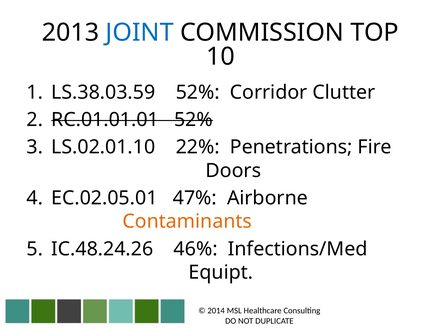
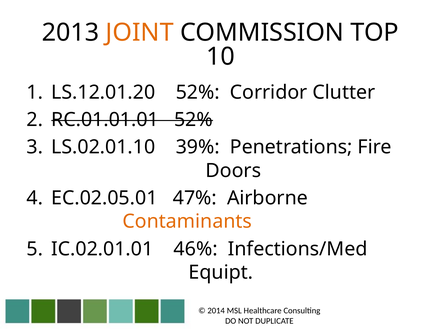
JOINT colour: blue -> orange
LS.38.03.59: LS.38.03.59 -> LS.12.01.20
22%: 22% -> 39%
IC.48.24.26: IC.48.24.26 -> IC.02.01.01
